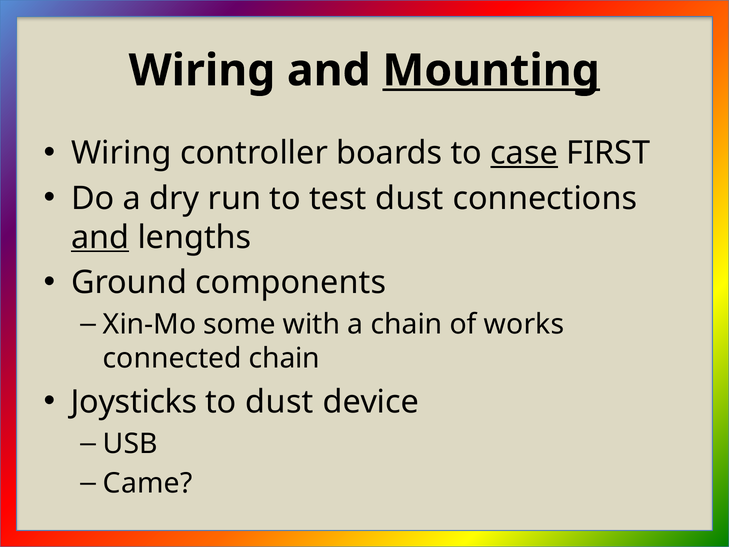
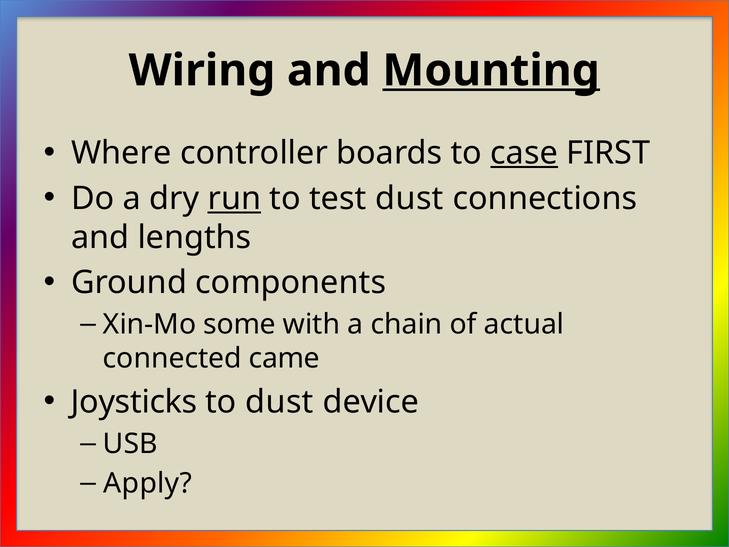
Wiring at (121, 153): Wiring -> Where
run underline: none -> present
and at (100, 237) underline: present -> none
works: works -> actual
connected chain: chain -> came
Came: Came -> Apply
